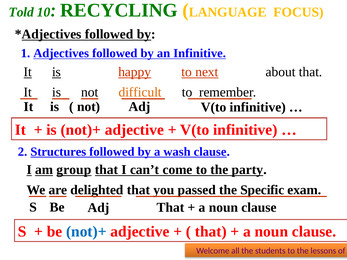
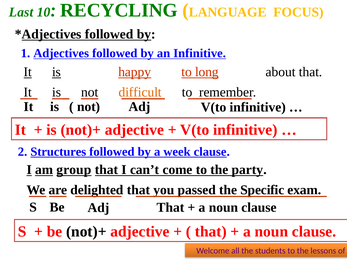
Told: Told -> Last
next: next -> long
wash: wash -> week
not)+ at (86, 232) colour: blue -> black
